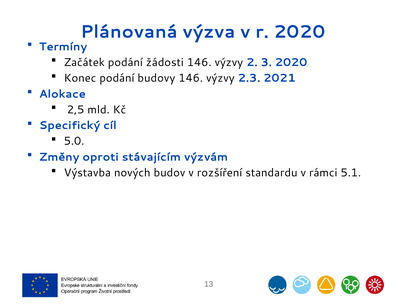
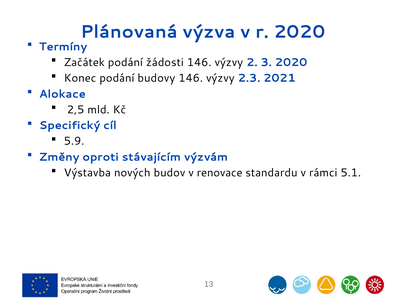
5.0: 5.0 -> 5.9
rozšíření: rozšíření -> renovace
